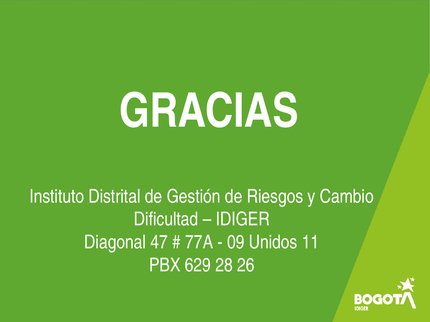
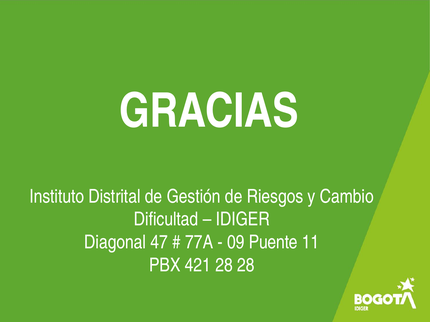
Unidos: Unidos -> Puente
629: 629 -> 421
28 26: 26 -> 28
